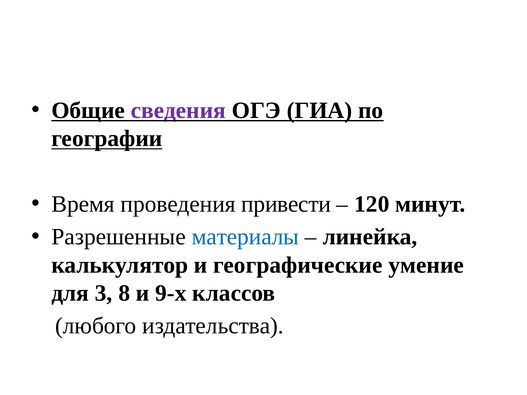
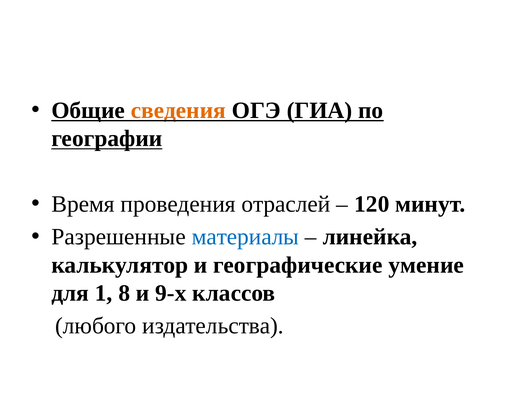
сведения colour: purple -> orange
привести: привести -> отраслей
3: 3 -> 1
